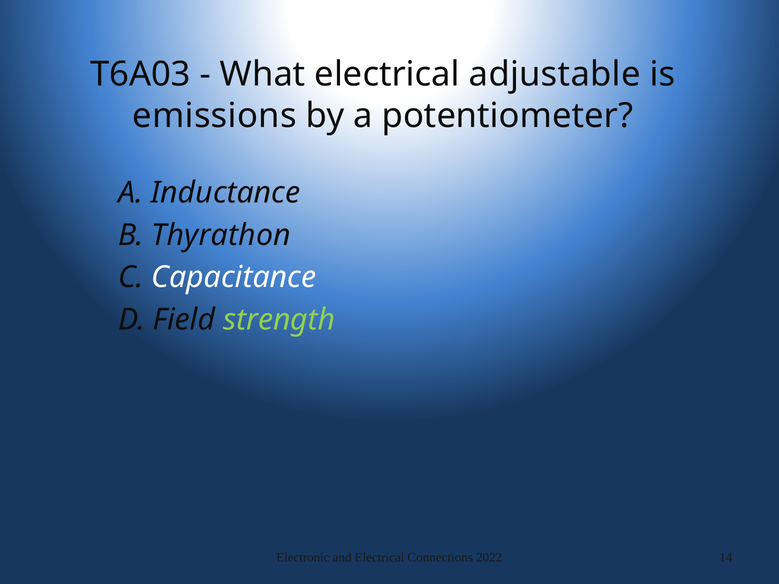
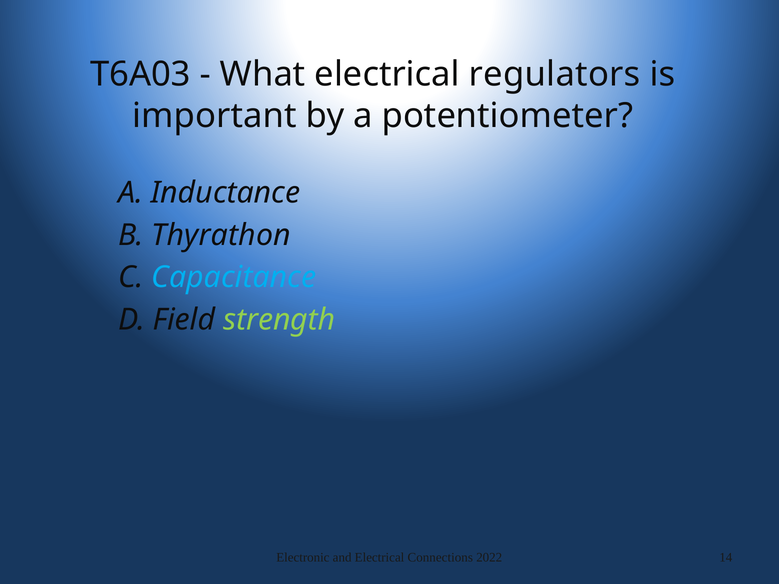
adjustable: adjustable -> regulators
emissions: emissions -> important
Capacitance colour: white -> light blue
